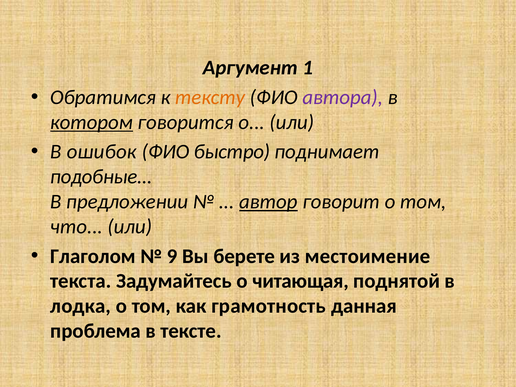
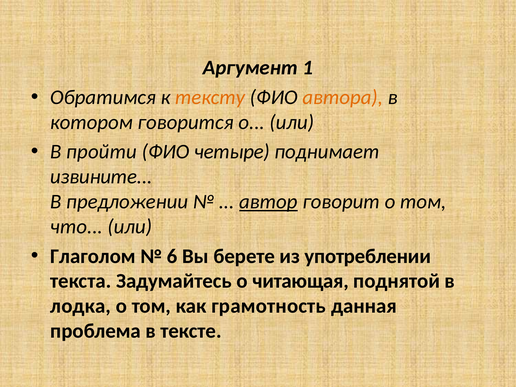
автора colour: purple -> orange
котором underline: present -> none
ошибок: ошибок -> пройти
быстро: быстро -> четыре
подобные: подобные -> извините
9: 9 -> 6
местоимение: местоимение -> употреблении
